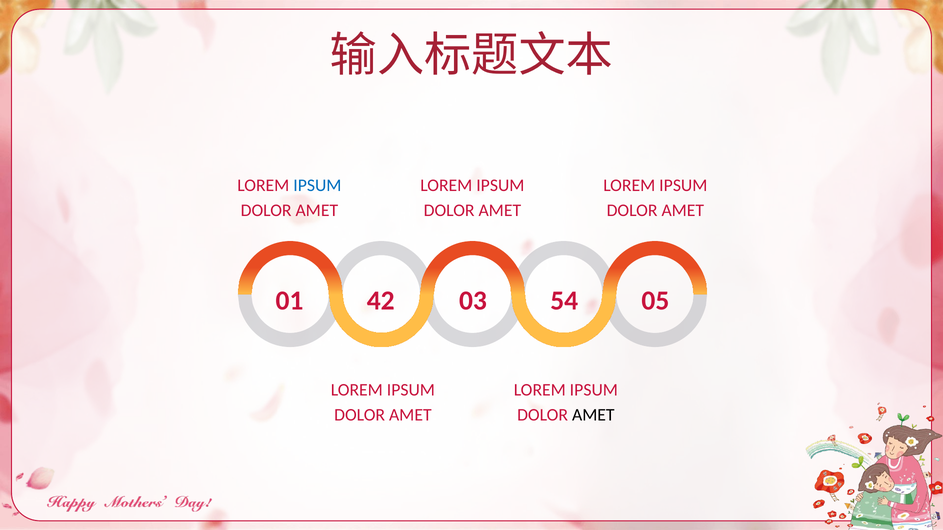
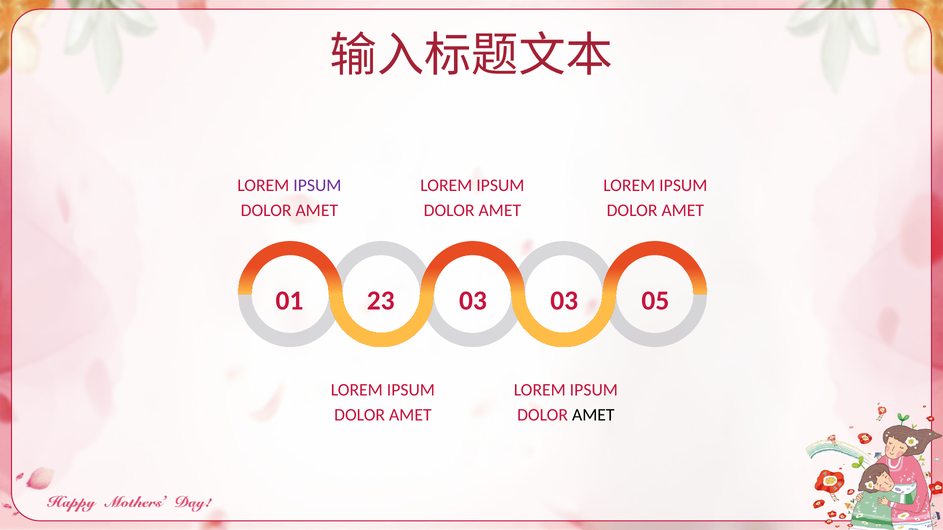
IPSUM at (317, 185) colour: blue -> purple
42: 42 -> 23
03 54: 54 -> 03
